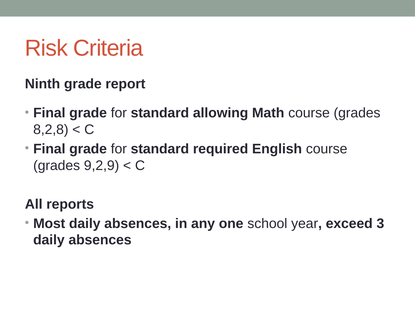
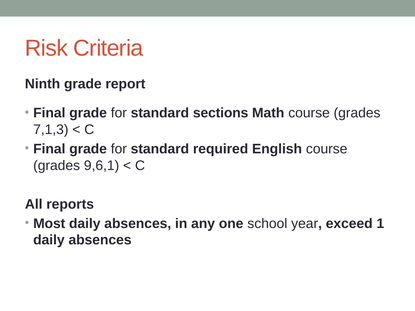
allowing: allowing -> sections
8,2,8: 8,2,8 -> 7,1,3
9,2,9: 9,2,9 -> 9,6,1
3: 3 -> 1
